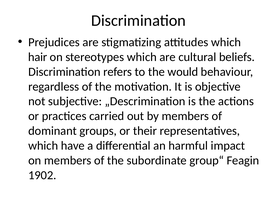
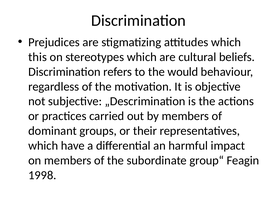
hair: hair -> this
1902: 1902 -> 1998
